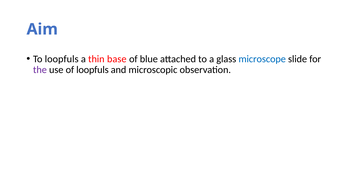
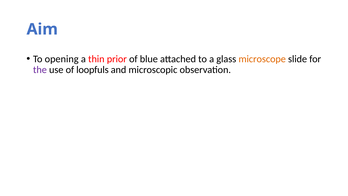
To loopfuls: loopfuls -> opening
base: base -> prior
microscope colour: blue -> orange
